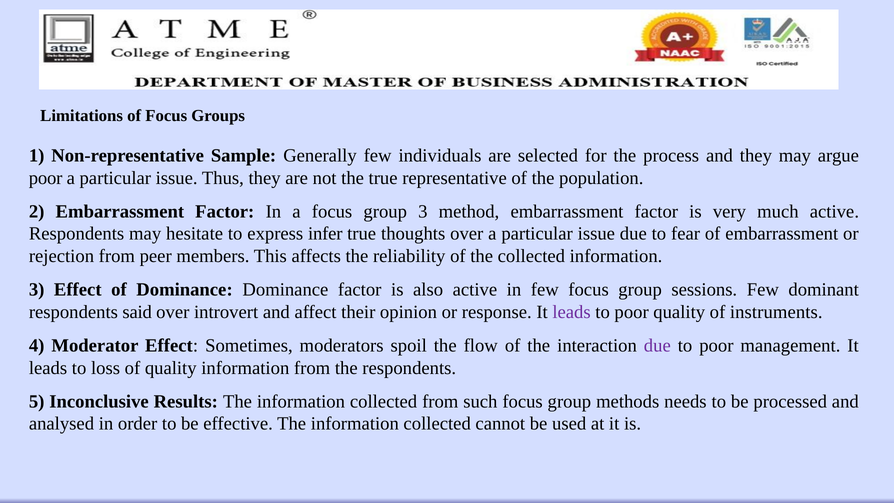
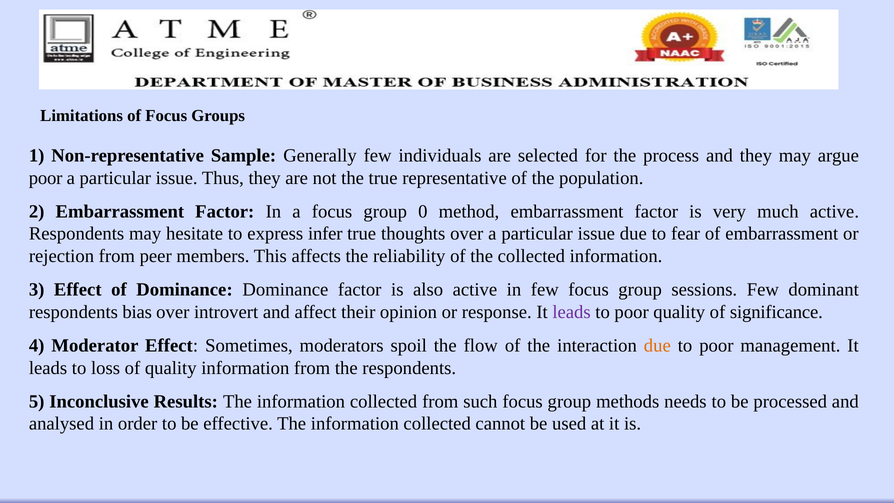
group 3: 3 -> 0
said: said -> bias
instruments: instruments -> significance
due at (657, 345) colour: purple -> orange
